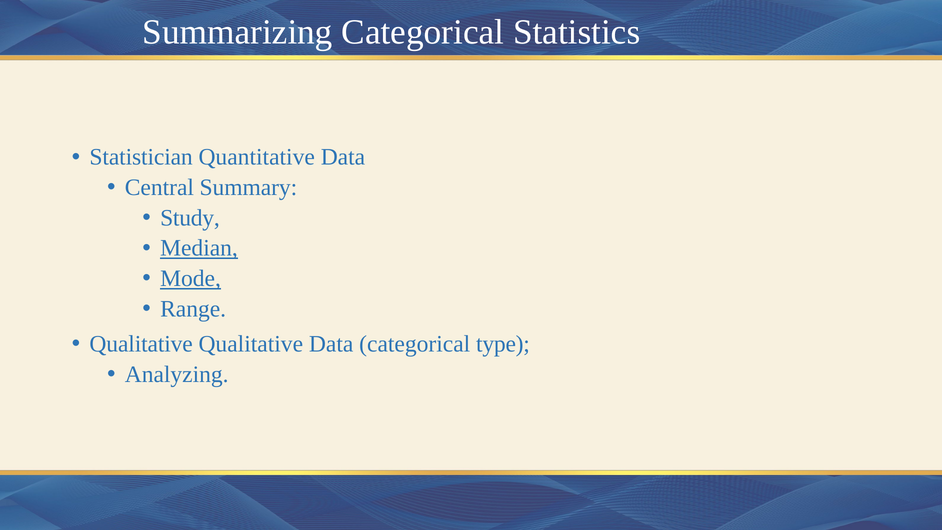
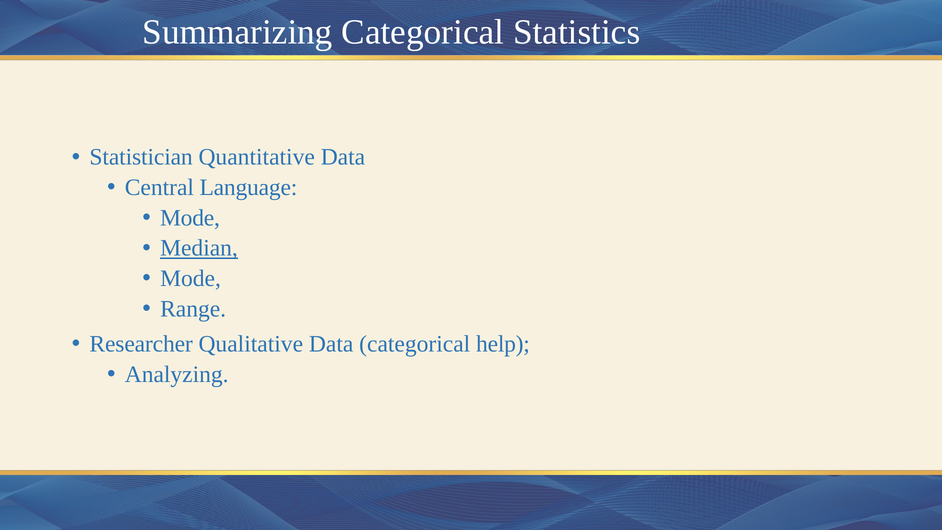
Summary: Summary -> Language
Study at (190, 218): Study -> Mode
Mode at (191, 278) underline: present -> none
Qualitative at (141, 344): Qualitative -> Researcher
type: type -> help
